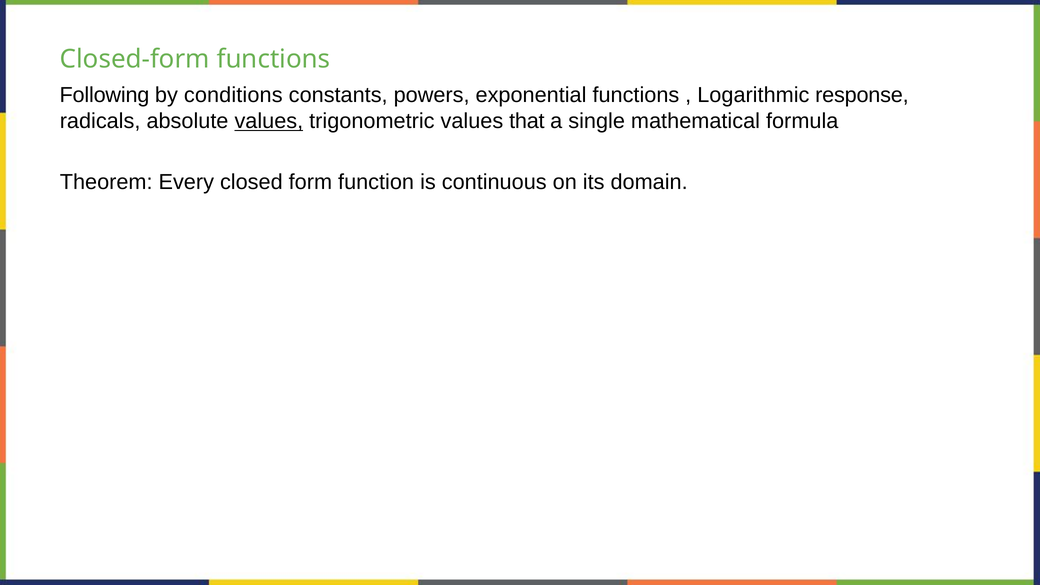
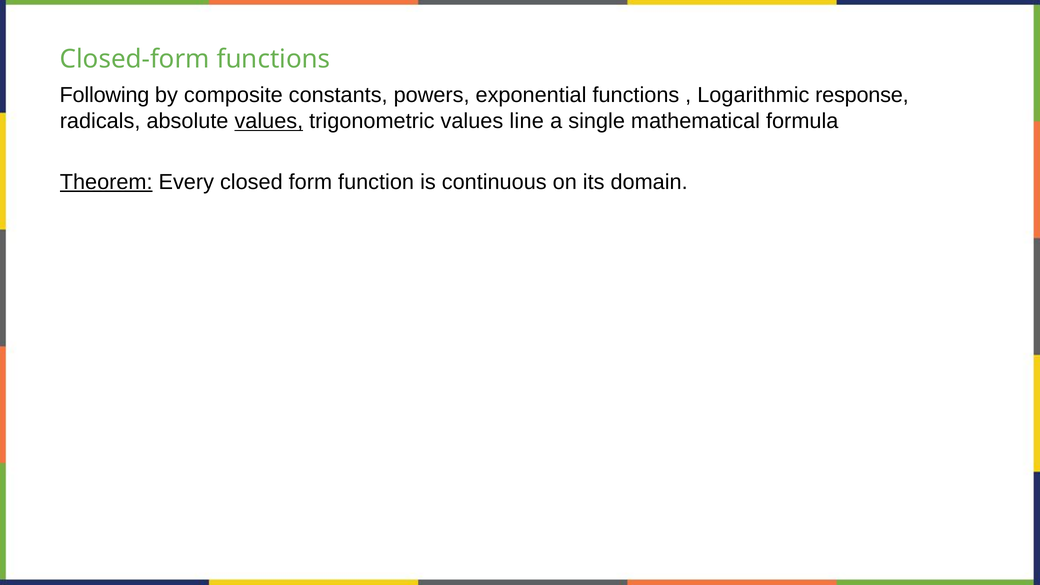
conditions: conditions -> composite
that: that -> line
Theorem underline: none -> present
